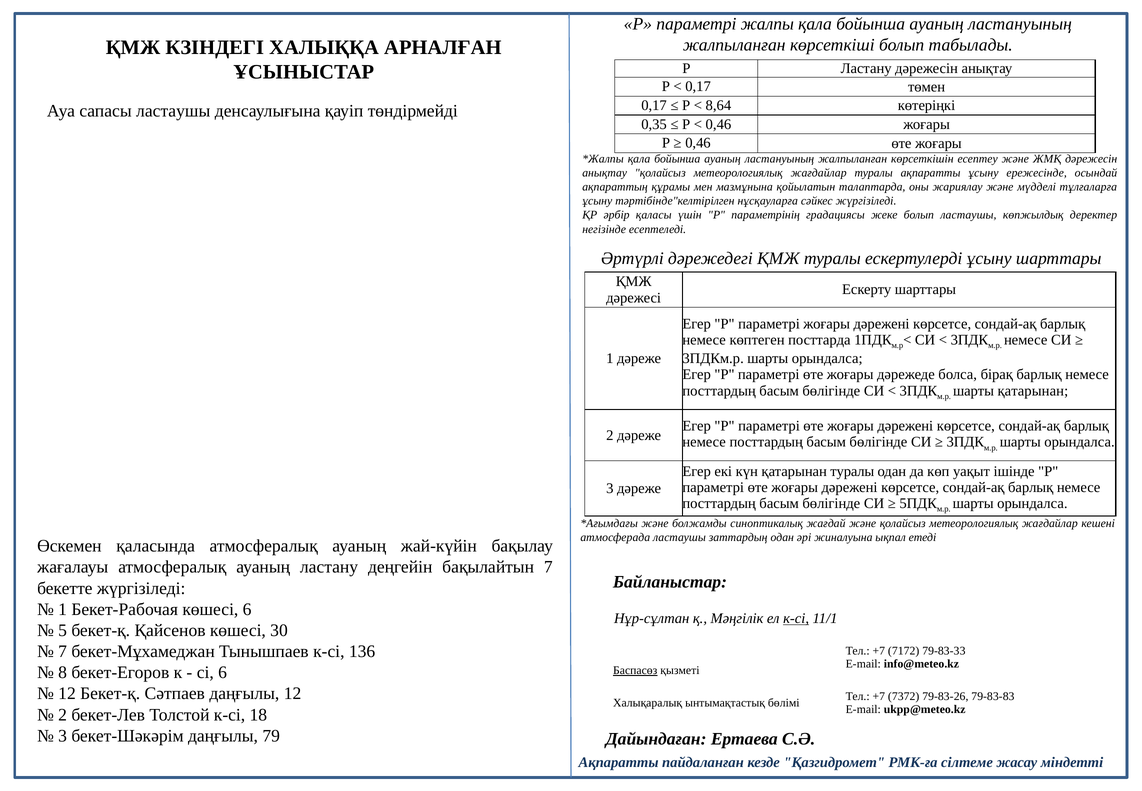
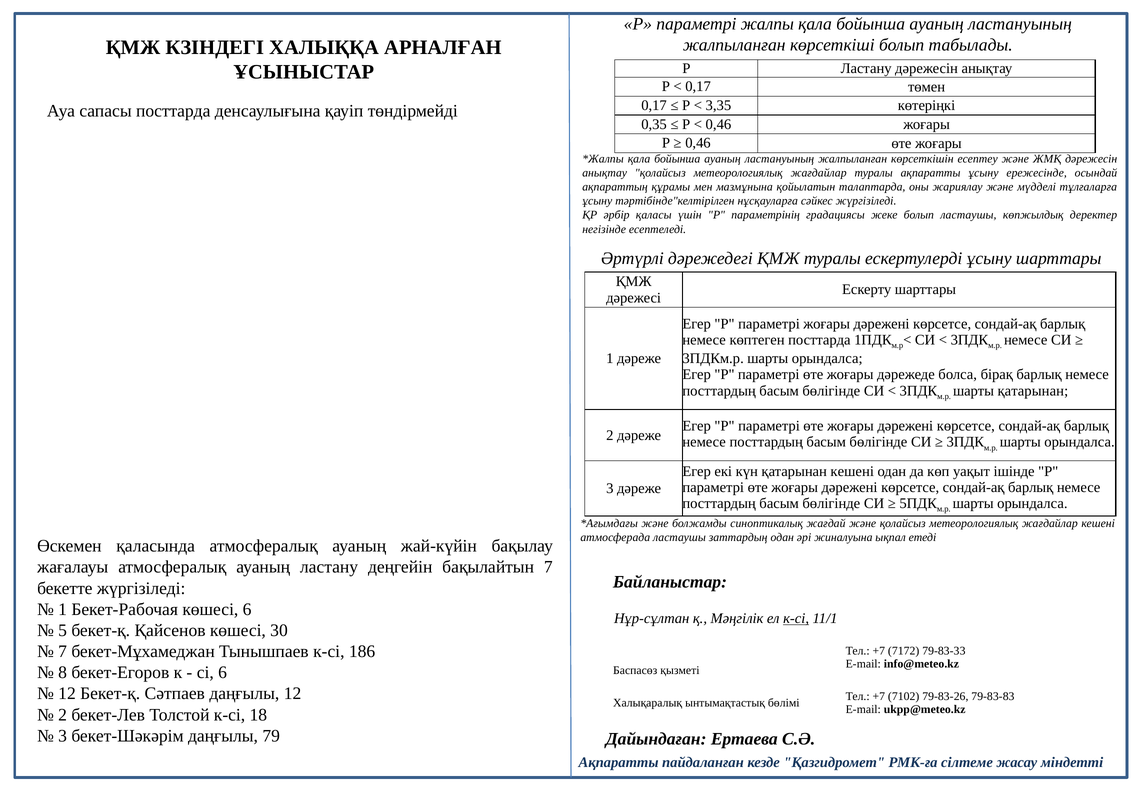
8,64: 8,64 -> 3,35
сапасы ластаушы: ластаушы -> посттарда
қатарынан туралы: туралы -> кешені
136: 136 -> 186
Баспасөз underline: present -> none
7372: 7372 -> 7102
